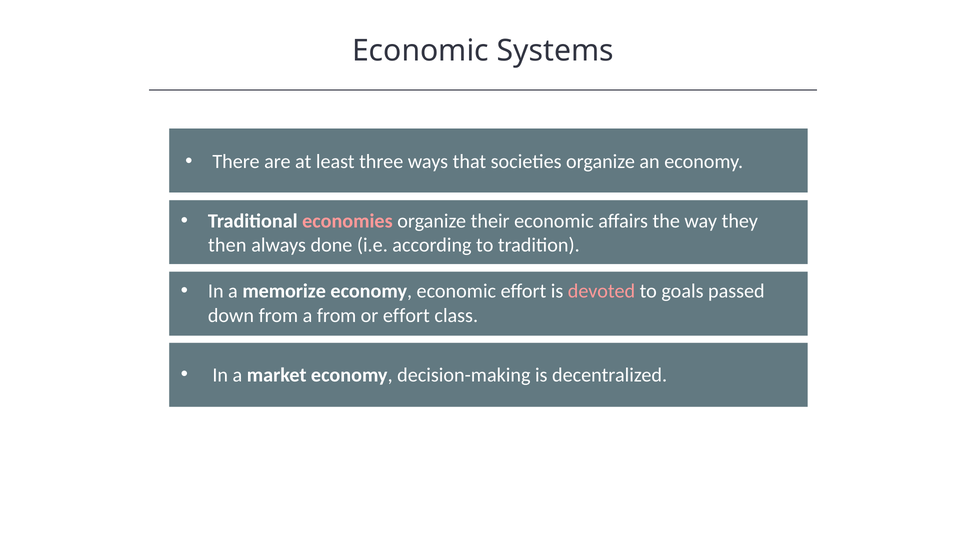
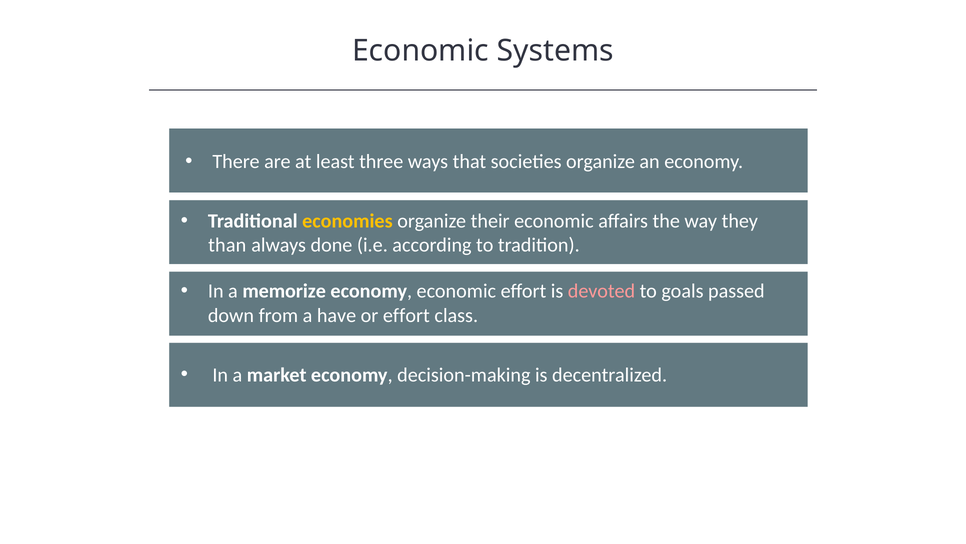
economies colour: pink -> yellow
then: then -> than
a from: from -> have
